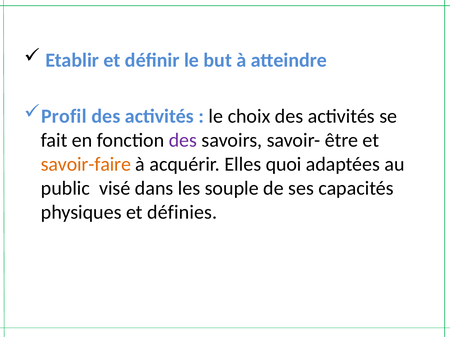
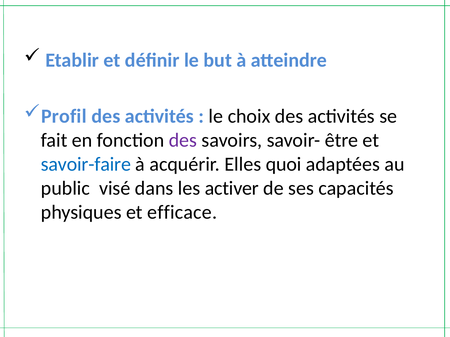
savoir-faire colour: orange -> blue
souple: souple -> activer
définies: définies -> efficace
